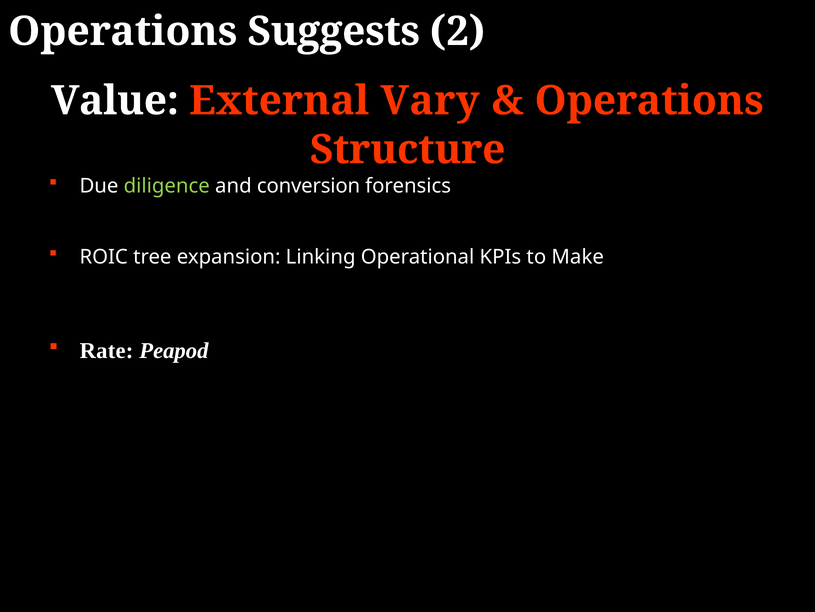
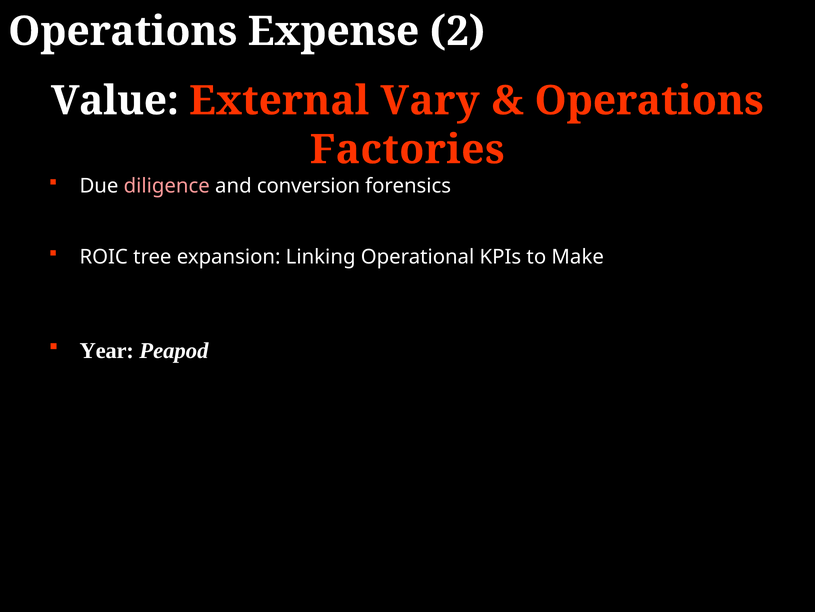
Suggests: Suggests -> Expense
Structure: Structure -> Factories
diligence colour: light green -> pink
Rate: Rate -> Year
